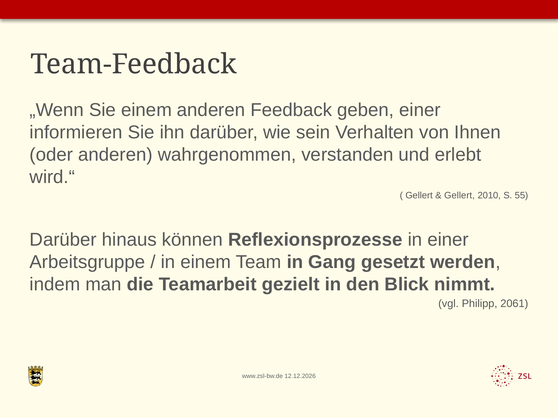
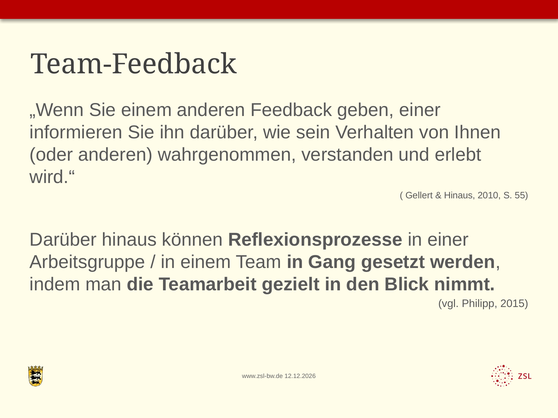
Gellert at (459, 196): Gellert -> Hinaus
2061: 2061 -> 2015
